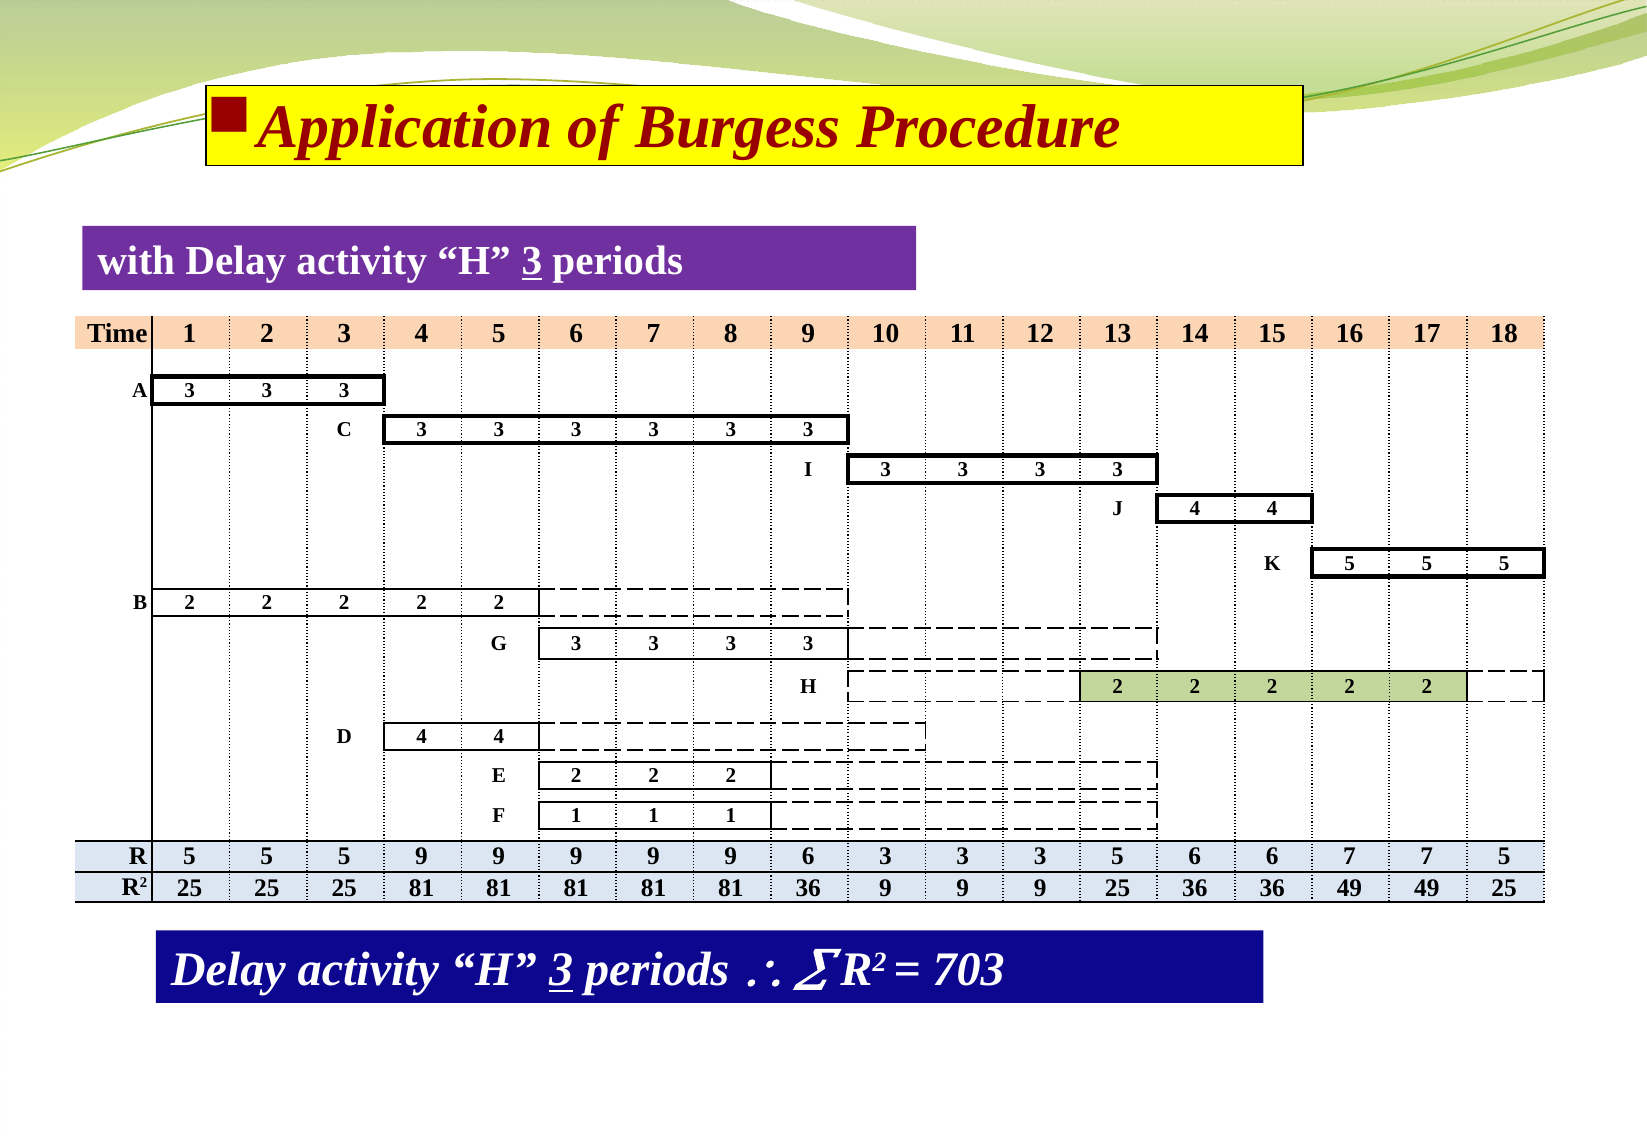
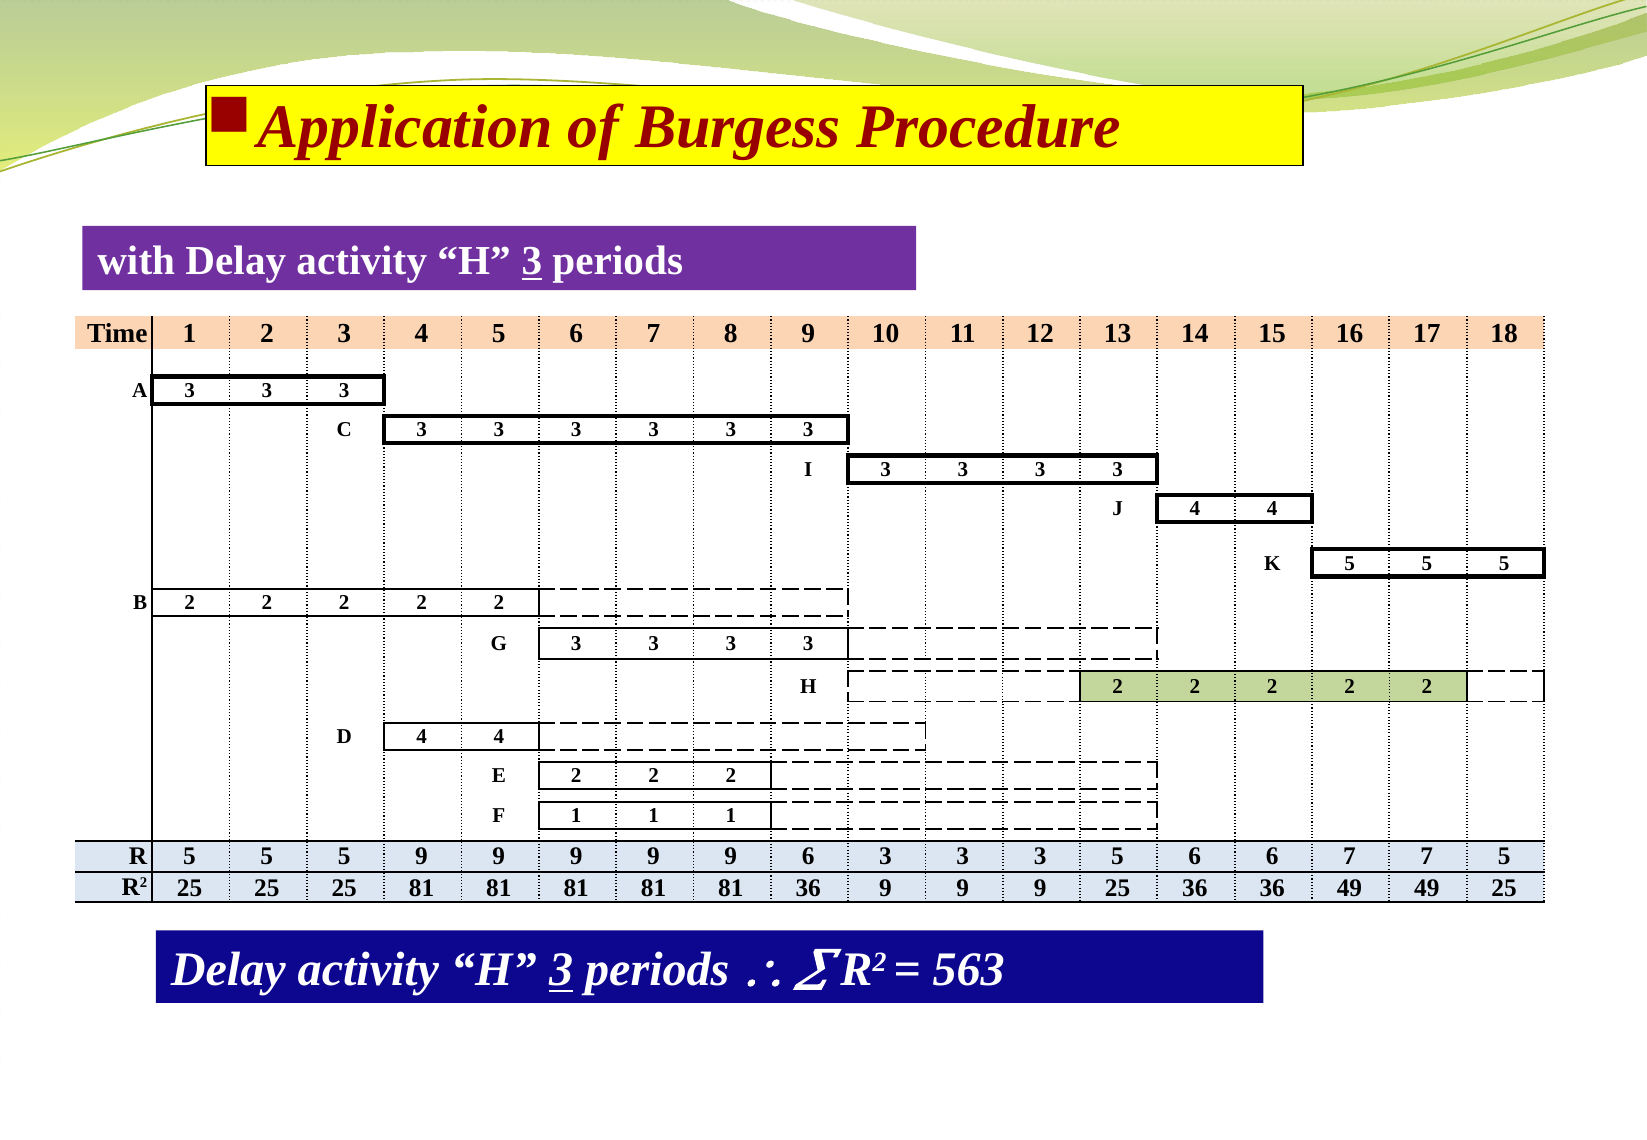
703: 703 -> 563
